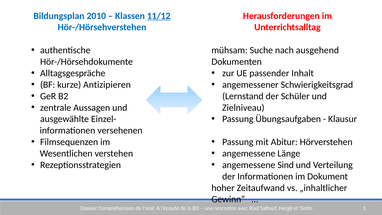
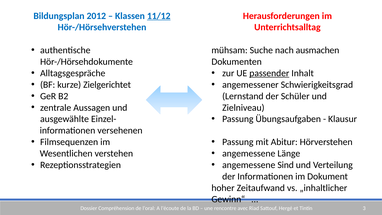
2010: 2010 -> 2012
ausgehend: ausgehend -> ausmachen
passender underline: none -> present
Antizipieren: Antizipieren -> Zielgerichtet
